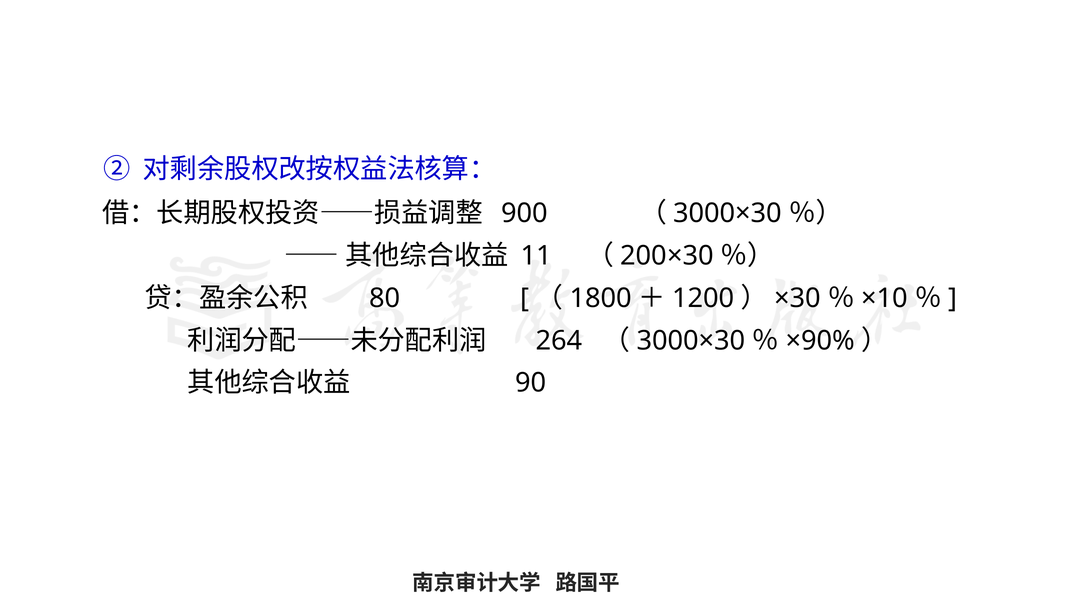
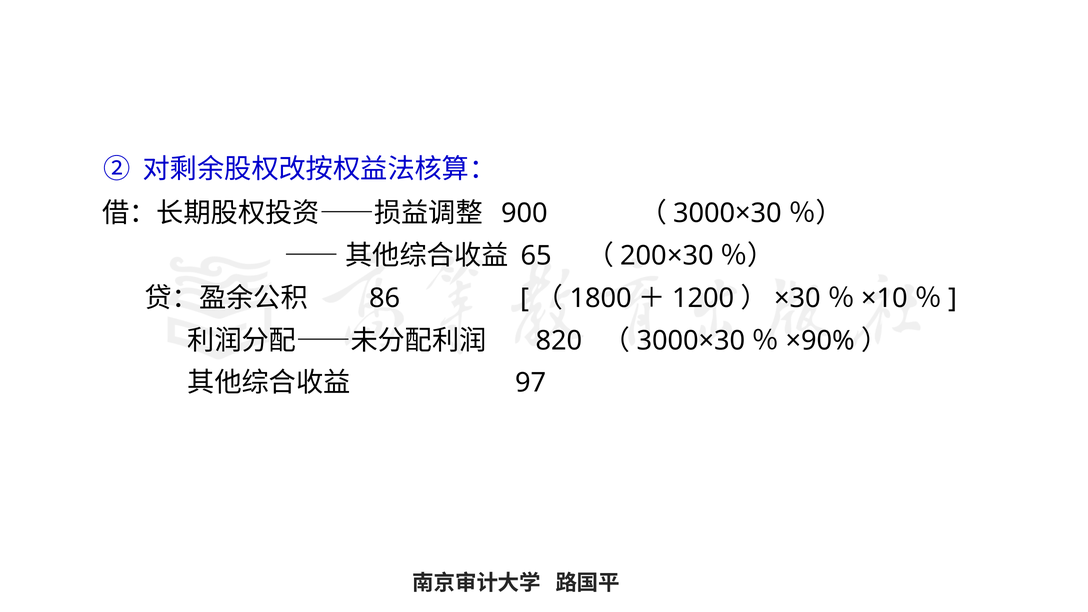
11: 11 -> 65
80: 80 -> 86
264: 264 -> 820
90: 90 -> 97
